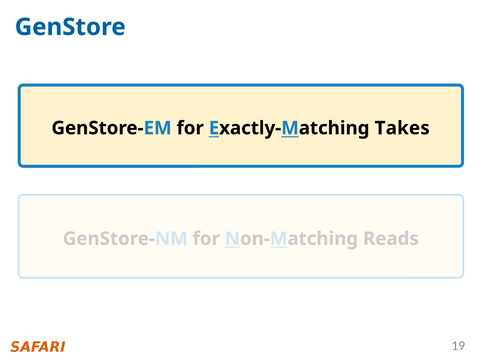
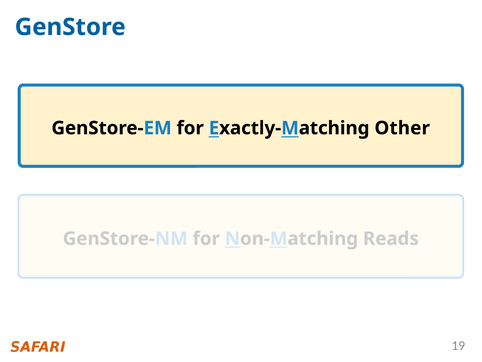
Takes: Takes -> Other
